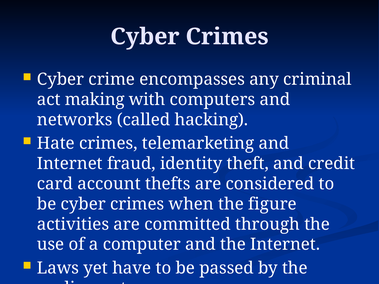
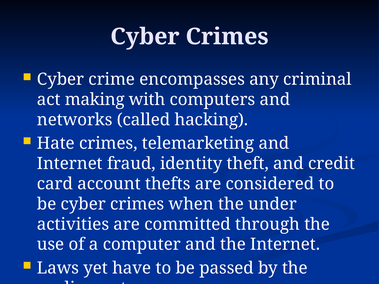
figure: figure -> under
